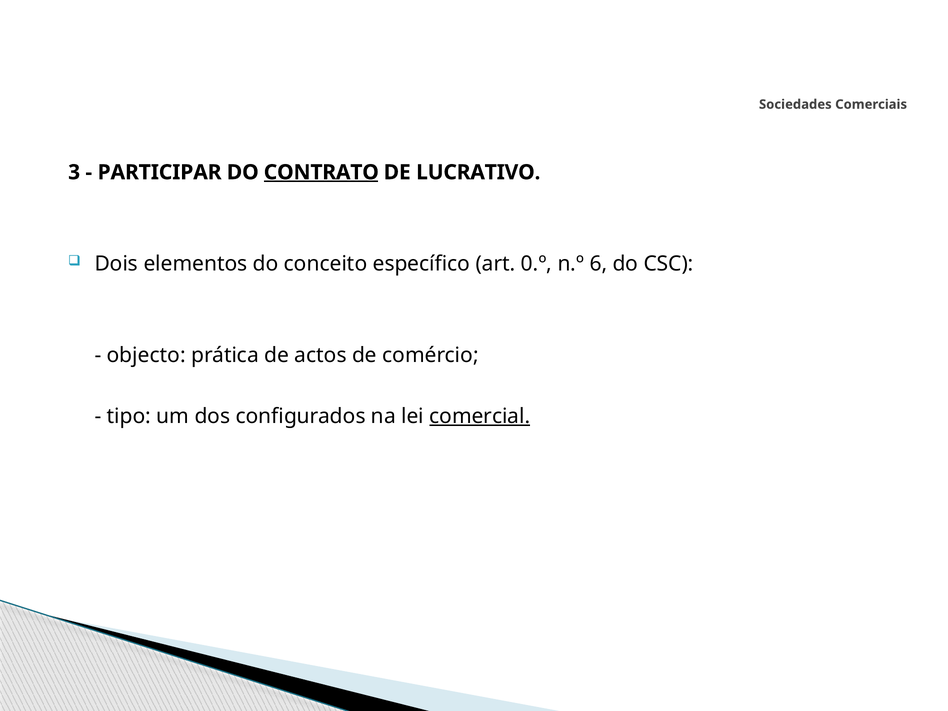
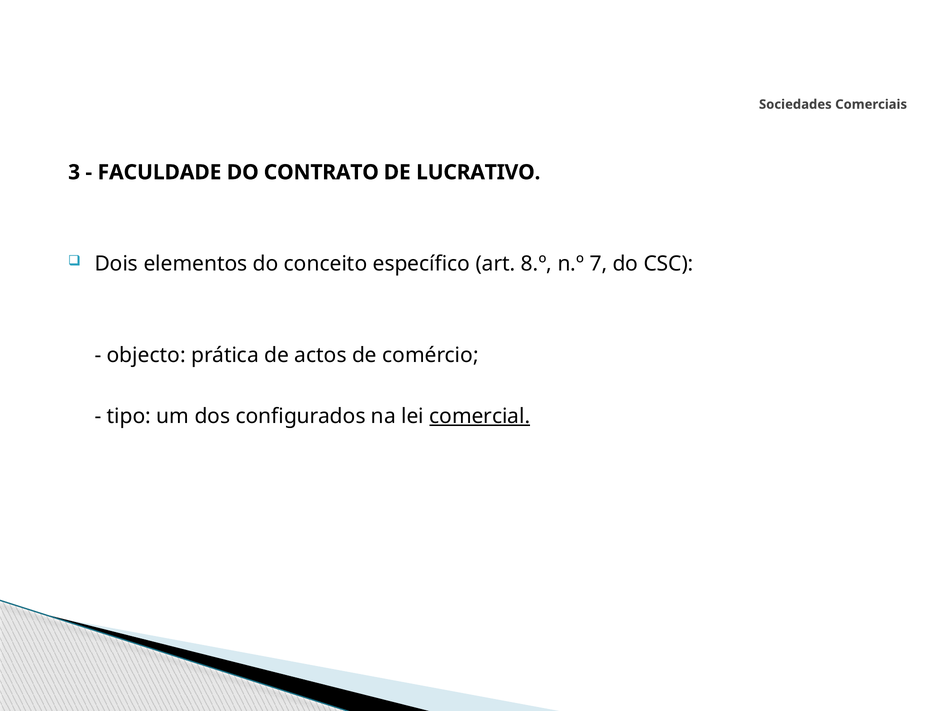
PARTICIPAR: PARTICIPAR -> FACULDADE
CONTRATO underline: present -> none
0.º: 0.º -> 8.º
6: 6 -> 7
